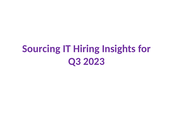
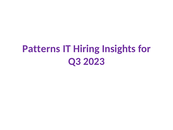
Sourcing: Sourcing -> Patterns
